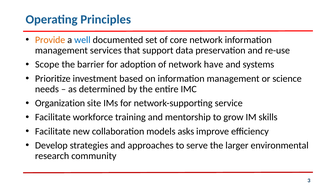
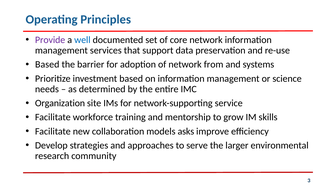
Provide colour: orange -> purple
Scope at (47, 64): Scope -> Based
have: have -> from
